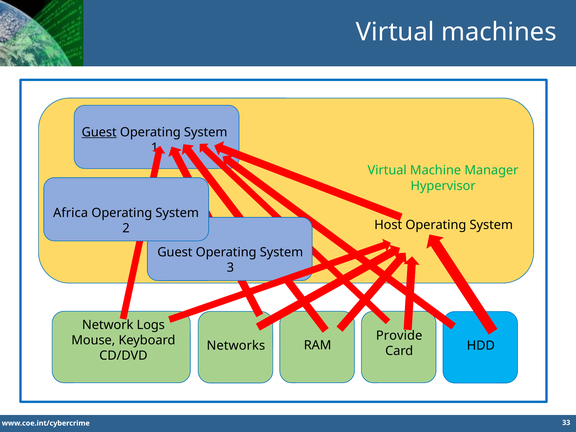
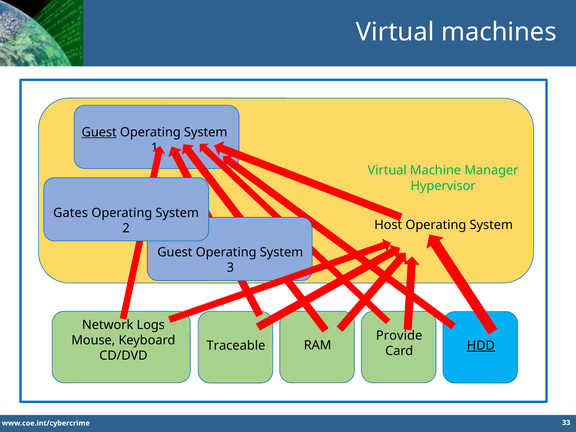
Africa: Africa -> Gates
Networks: Networks -> Traceable
HDD underline: none -> present
